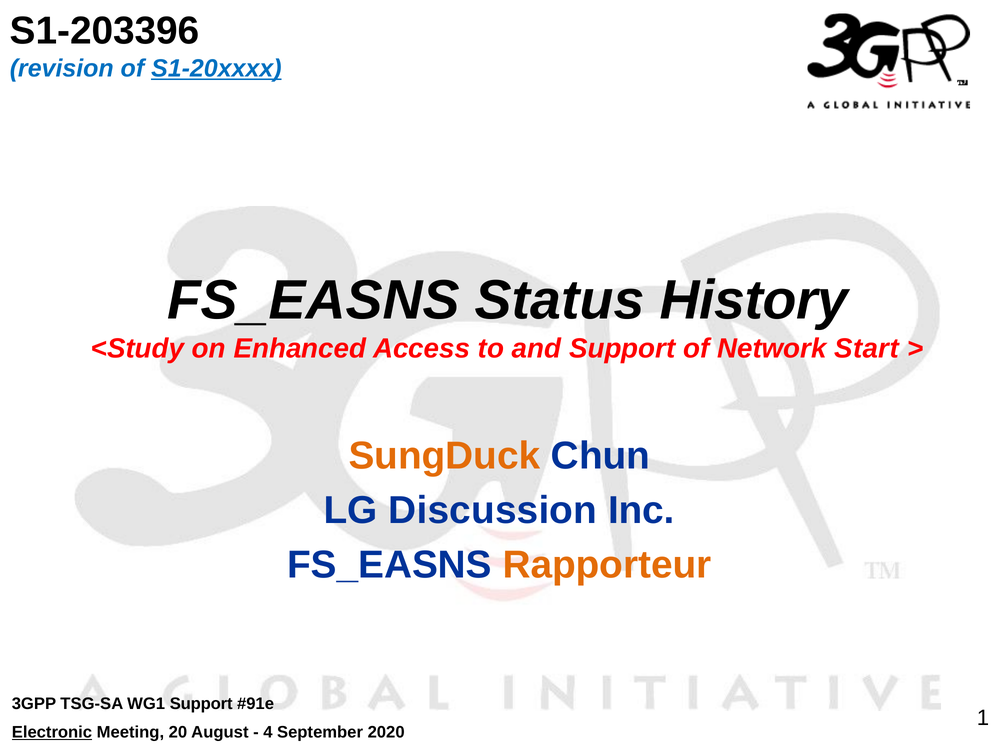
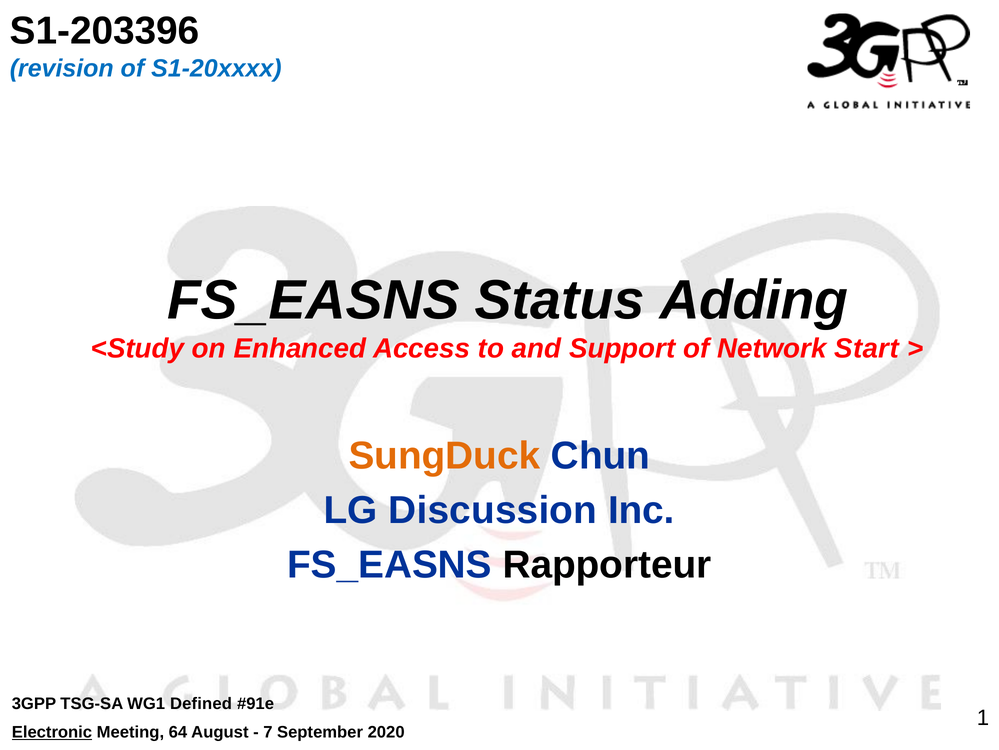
S1-20xxxx underline: present -> none
History: History -> Adding
Rapporteur colour: orange -> black
WG1 Support: Support -> Defined
20: 20 -> 64
4: 4 -> 7
